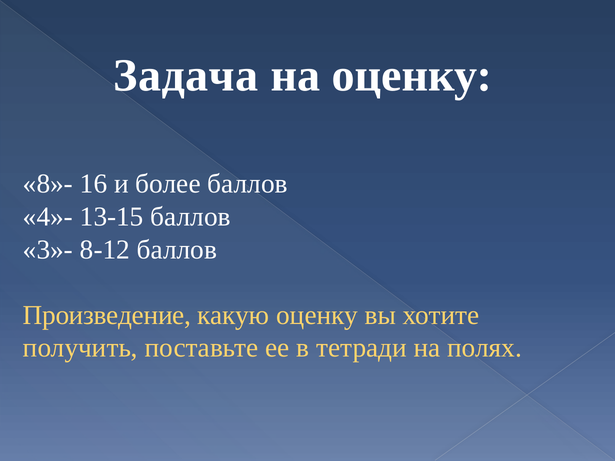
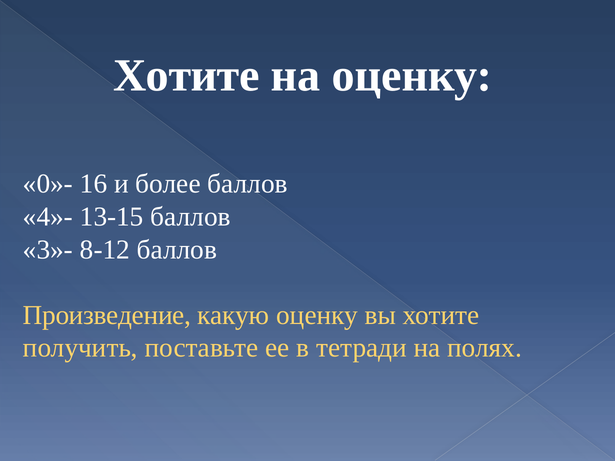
Задача at (186, 76): Задача -> Хотите
8»-: 8»- -> 0»-
